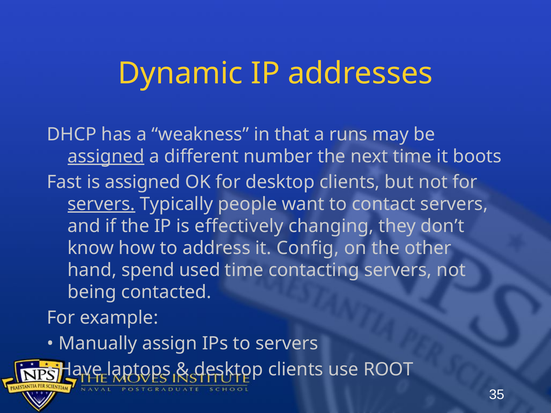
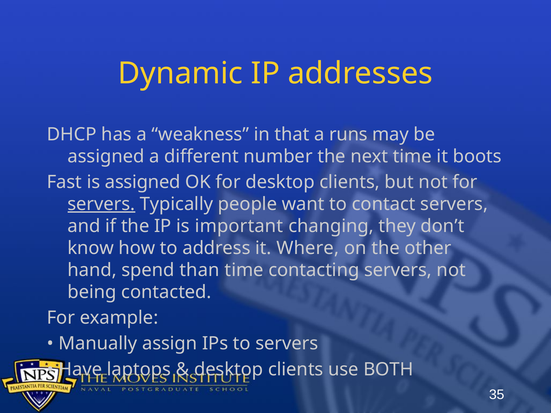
assigned at (106, 156) underline: present -> none
effectively: effectively -> important
Config: Config -> Where
used: used -> than
ROOT: ROOT -> BOTH
